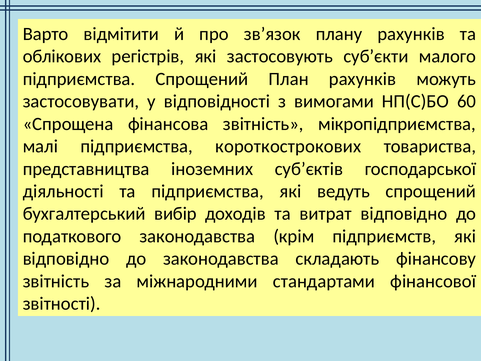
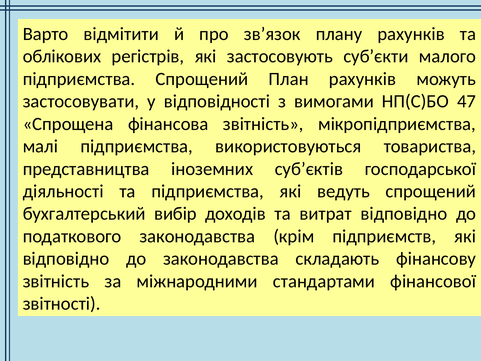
60: 60 -> 47
короткострокових: короткострокових -> використовуються
